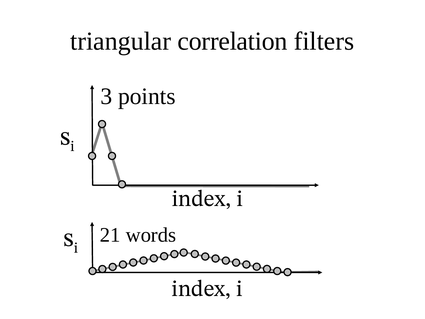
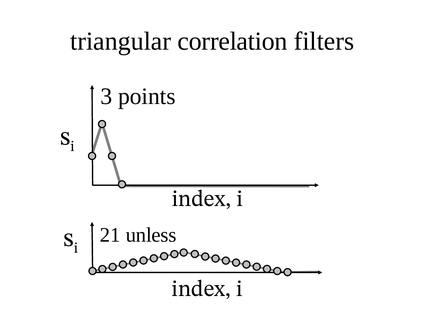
words: words -> unless
